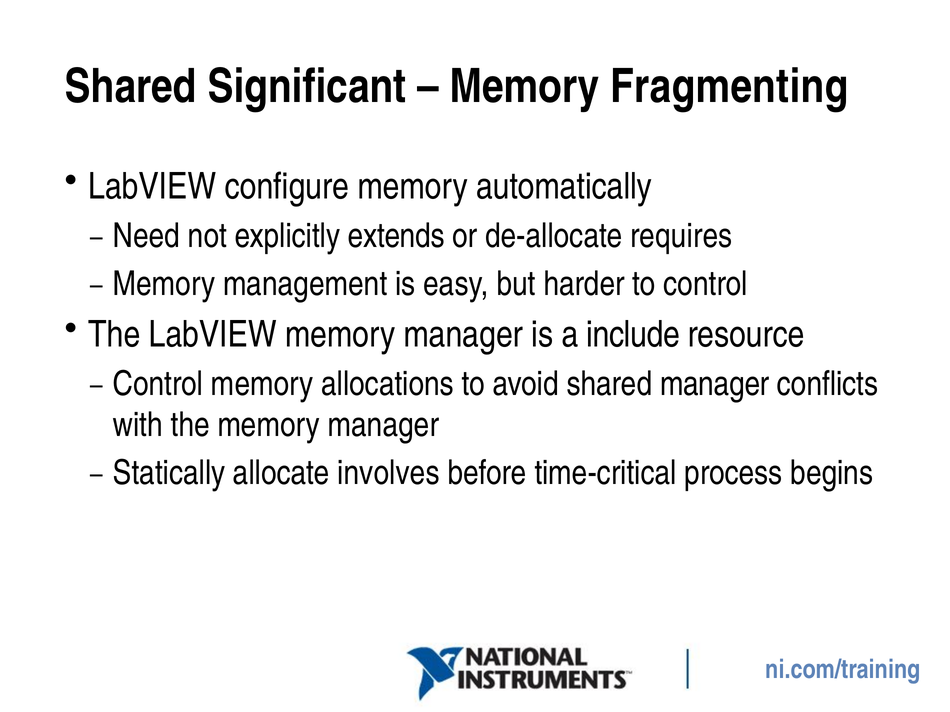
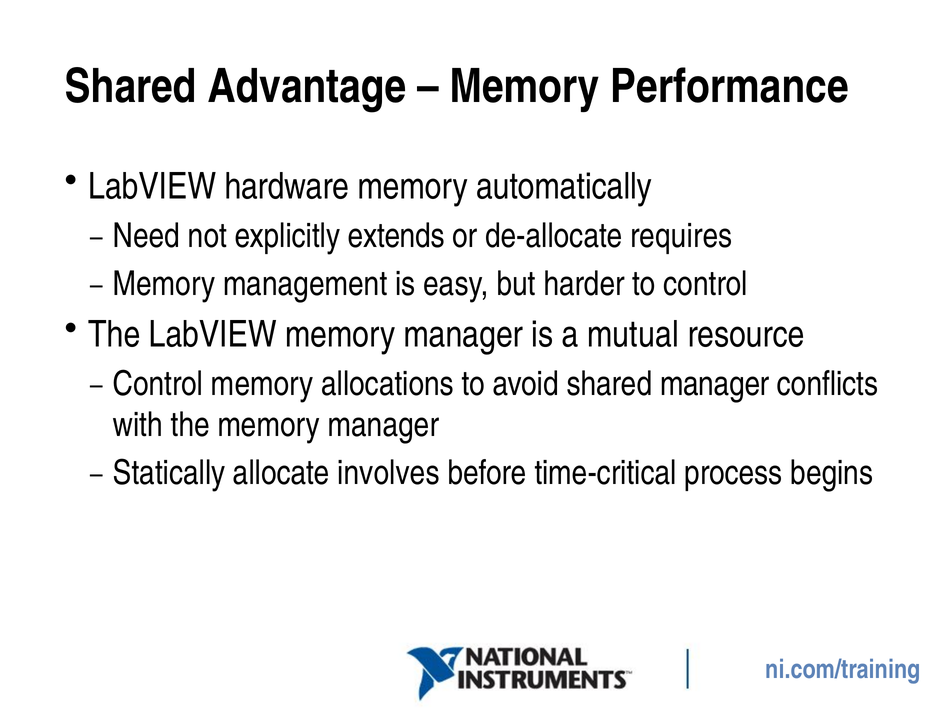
Significant: Significant -> Advantage
Fragmenting: Fragmenting -> Performance
configure: configure -> hardware
include: include -> mutual
